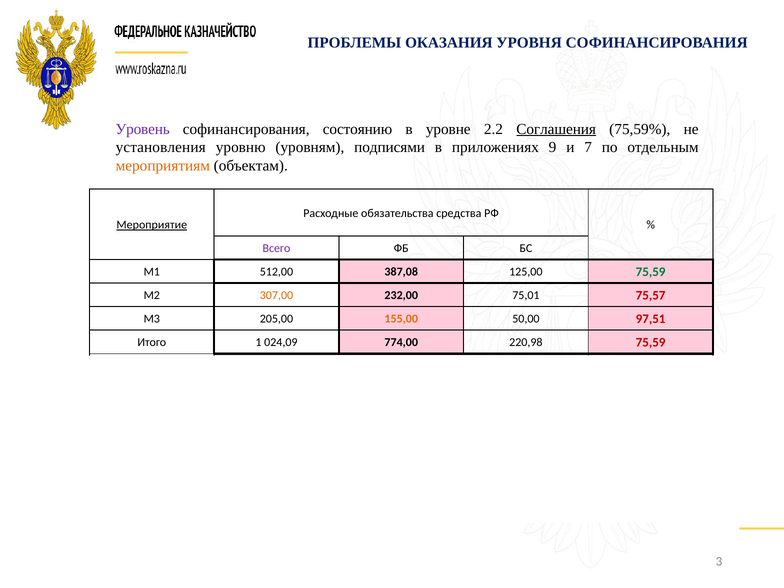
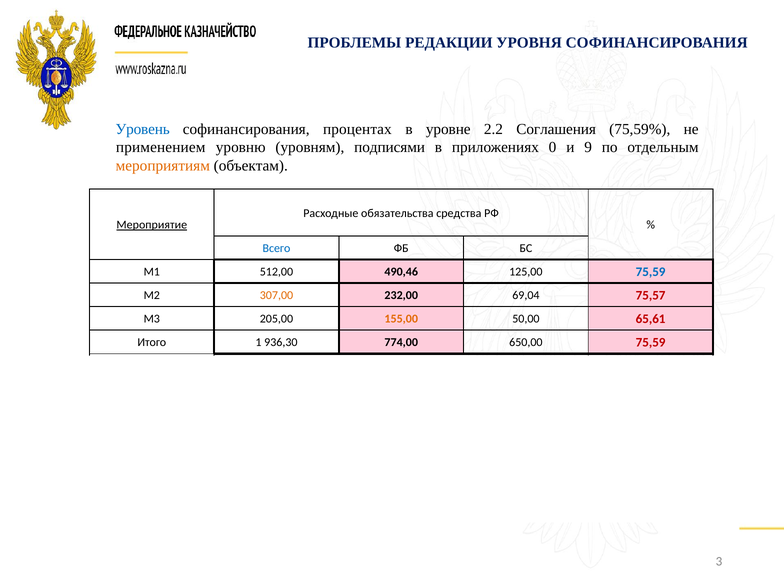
ОКАЗАНИЯ: ОКАЗАНИЯ -> РЕДАКЦИИ
Уровень colour: purple -> blue
состоянию: состоянию -> процентах
Соглашения underline: present -> none
установления: установления -> применением
9: 9 -> 0
7: 7 -> 9
Всего at (276, 248) colour: purple -> blue
387,08: 387,08 -> 490,46
75,59 at (651, 272) colour: green -> blue
75,01: 75,01 -> 69,04
97,51: 97,51 -> 65,61
024,09: 024,09 -> 936,30
220,98: 220,98 -> 650,00
